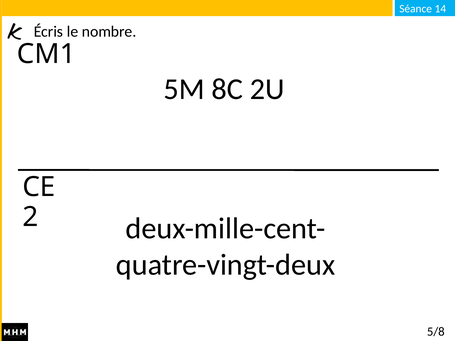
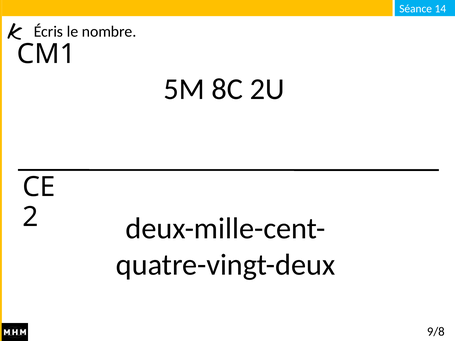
5/8: 5/8 -> 9/8
